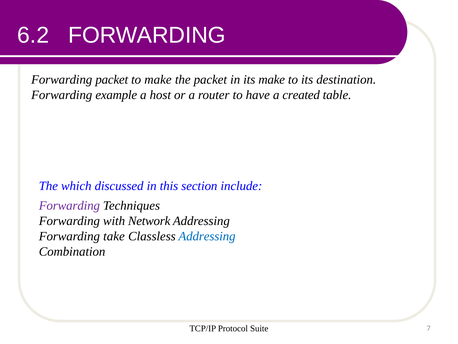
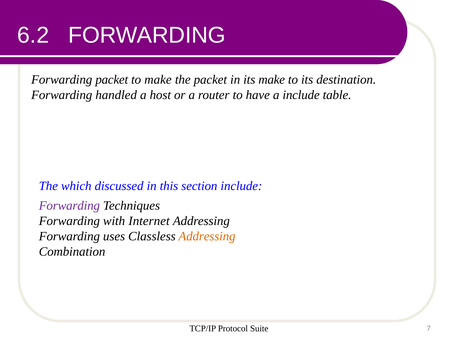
example: example -> handled
a created: created -> include
Network: Network -> Internet
take: take -> uses
Addressing at (207, 236) colour: blue -> orange
